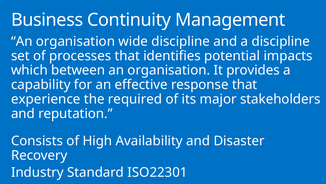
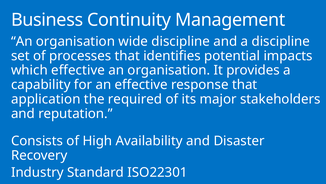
which between: between -> effective
experience: experience -> application
